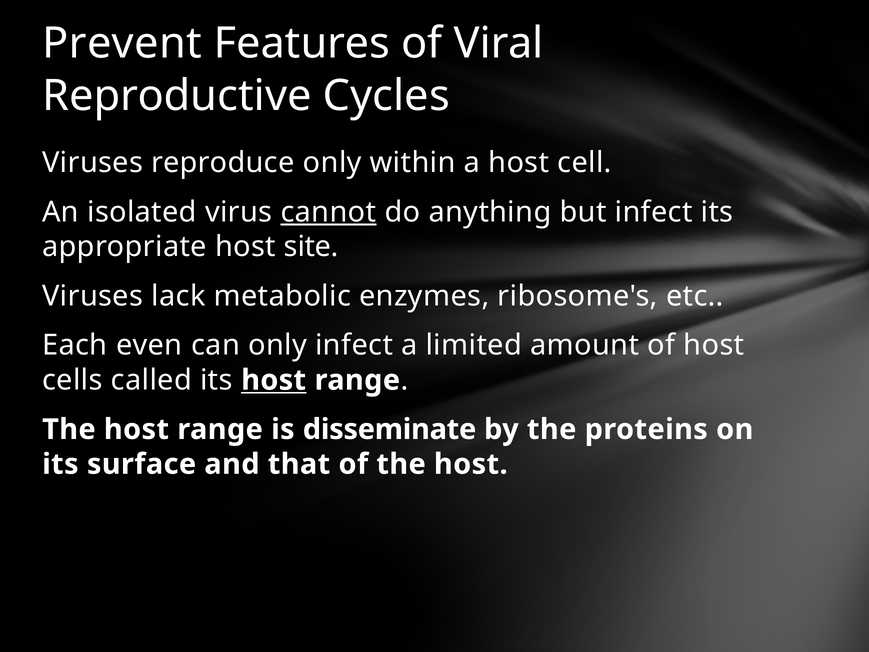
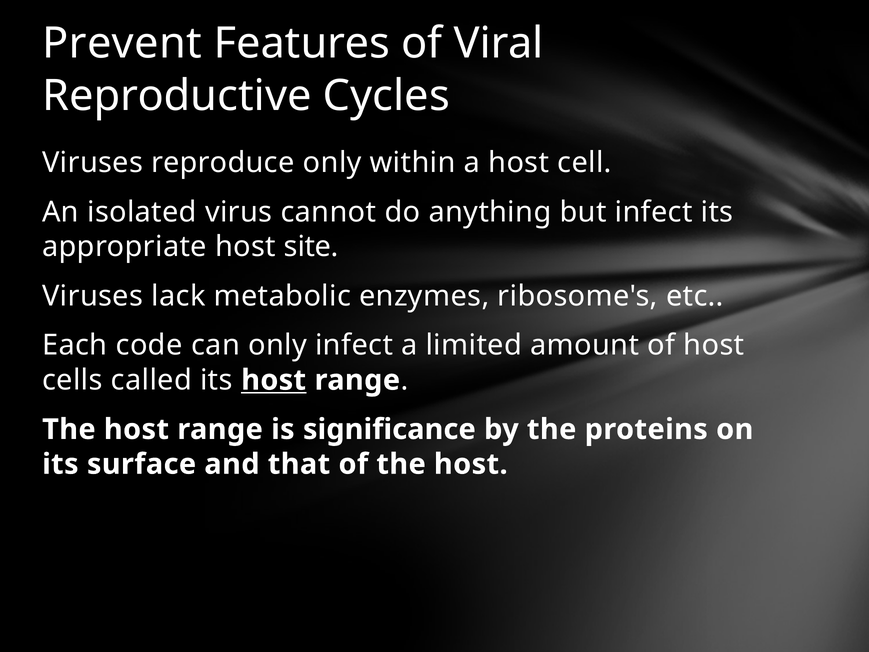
cannot underline: present -> none
even: even -> code
disseminate: disseminate -> significance
